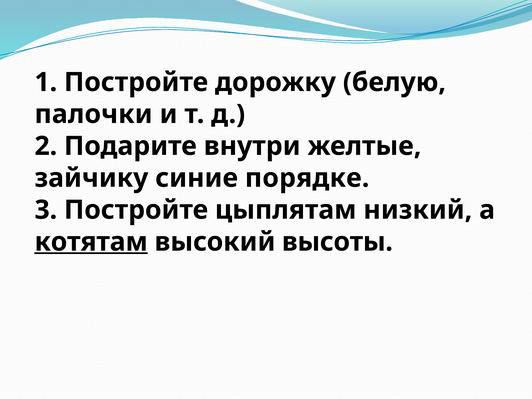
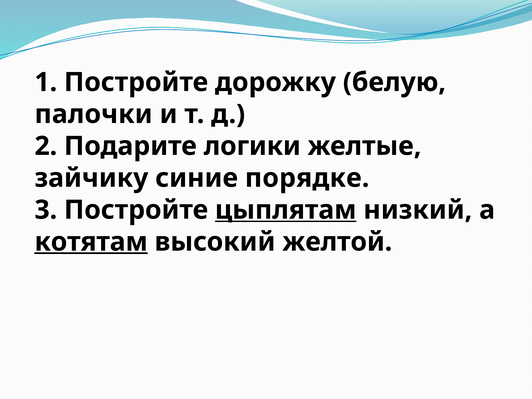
внутри: внутри -> логики
цыплятам underline: none -> present
высоты: высоты -> желтой
